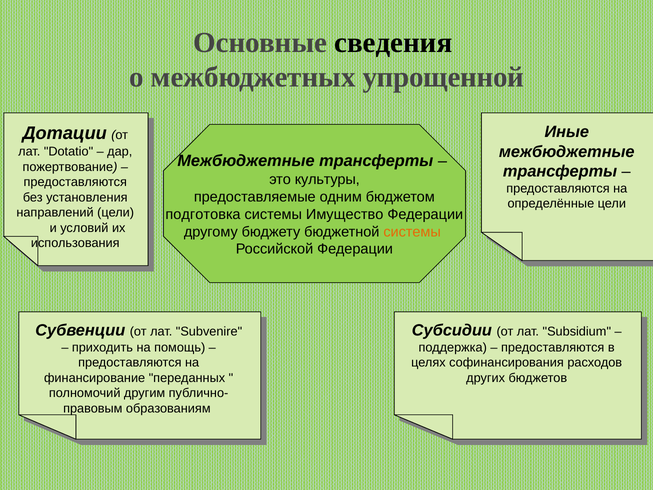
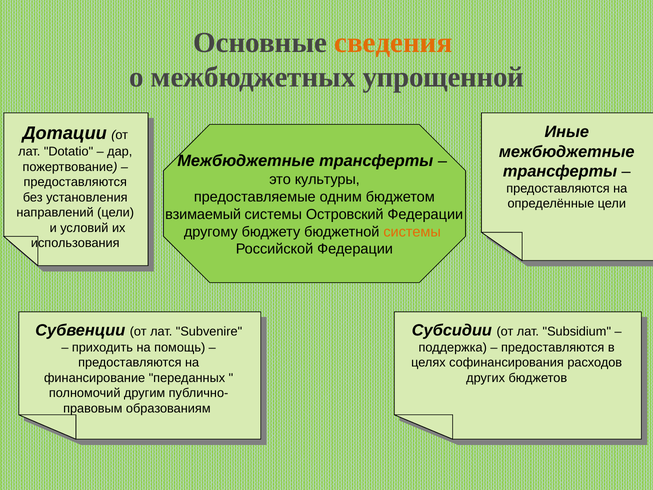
сведения colour: black -> orange
подготовка: подготовка -> взимаемый
Имущество: Имущество -> Островский
